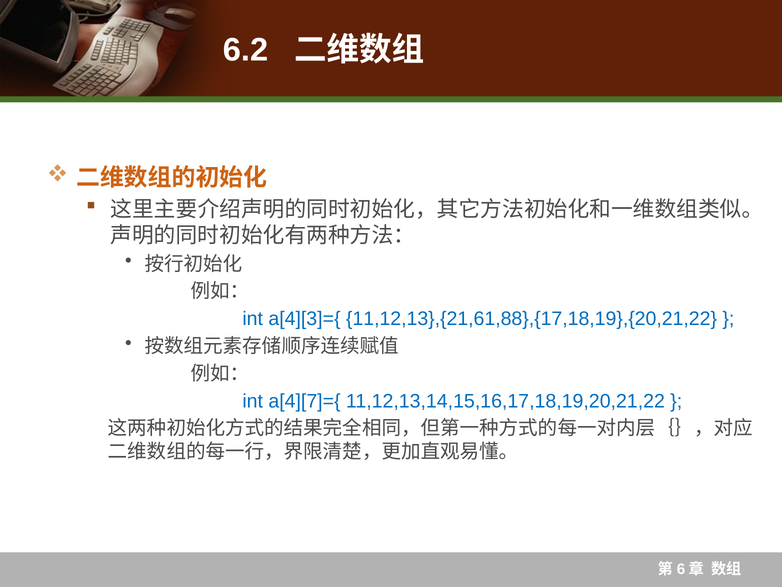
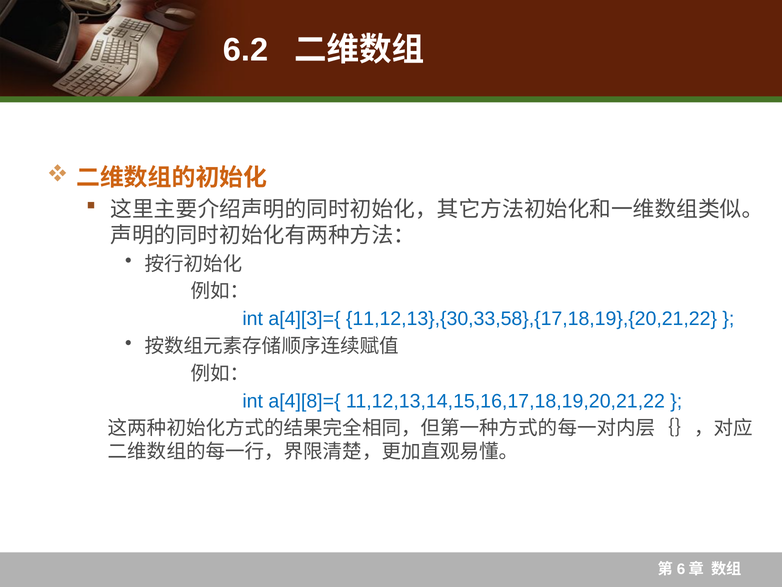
11,12,13},{21,61,88},{17,18,19},{20,21,22: 11,12,13},{21,61,88},{17,18,19},{20,21,22 -> 11,12,13},{30,33,58},{17,18,19},{20,21,22
a[4][7]={: a[4][7]={ -> a[4][8]={
